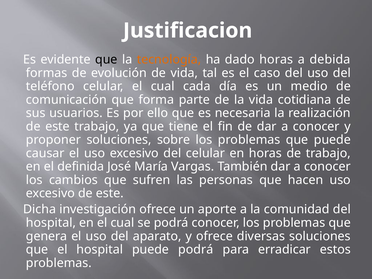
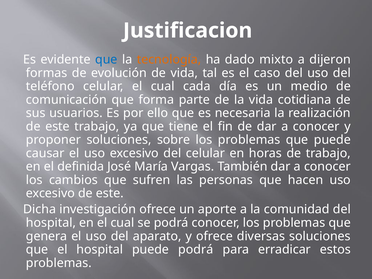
que at (106, 60) colour: black -> blue
dado horas: horas -> mixto
debida: debida -> dijeron
